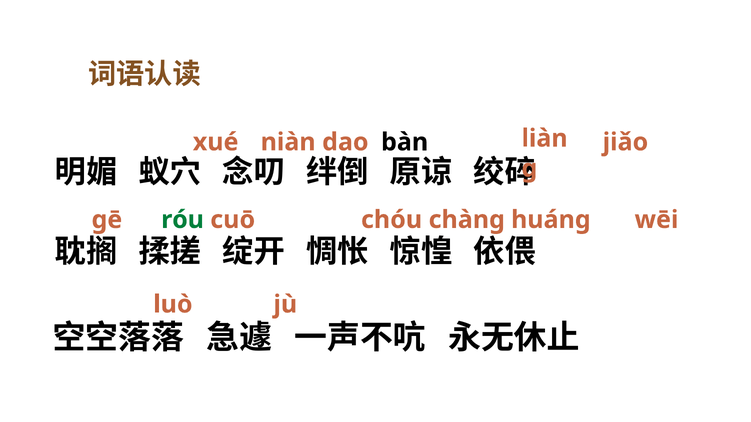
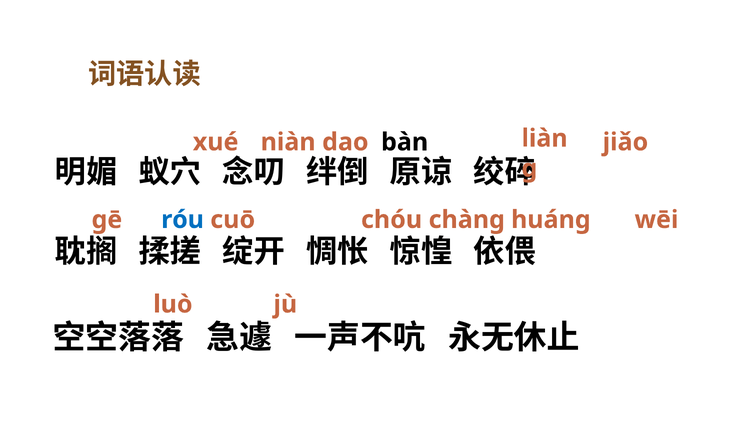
róu colour: green -> blue
